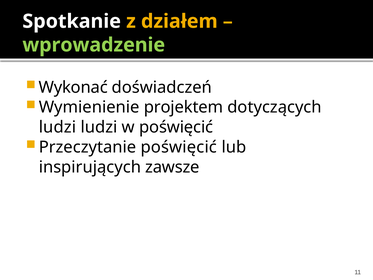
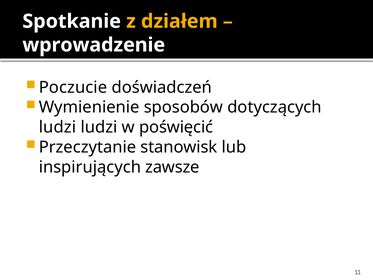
wprowadzenie colour: light green -> white
Wykonać: Wykonać -> Poczucie
projektem: projektem -> sposobów
Przeczytanie poświęcić: poświęcić -> stanowisk
